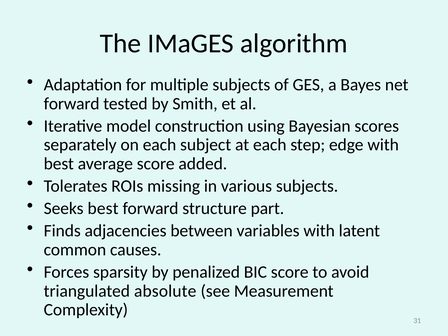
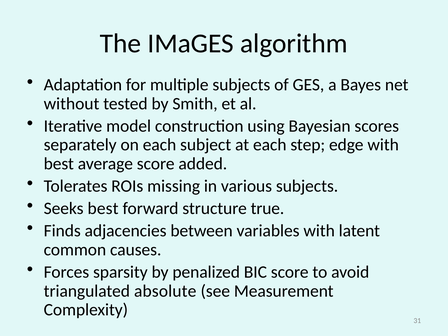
forward at (72, 104): forward -> without
part: part -> true
